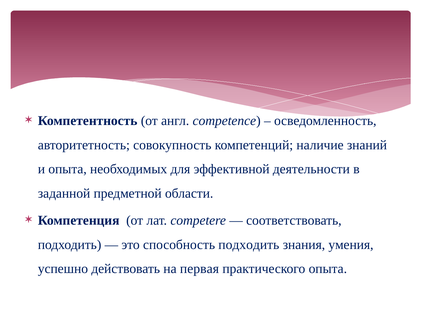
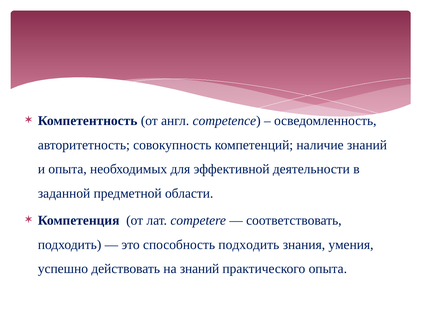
на первая: первая -> знаний
